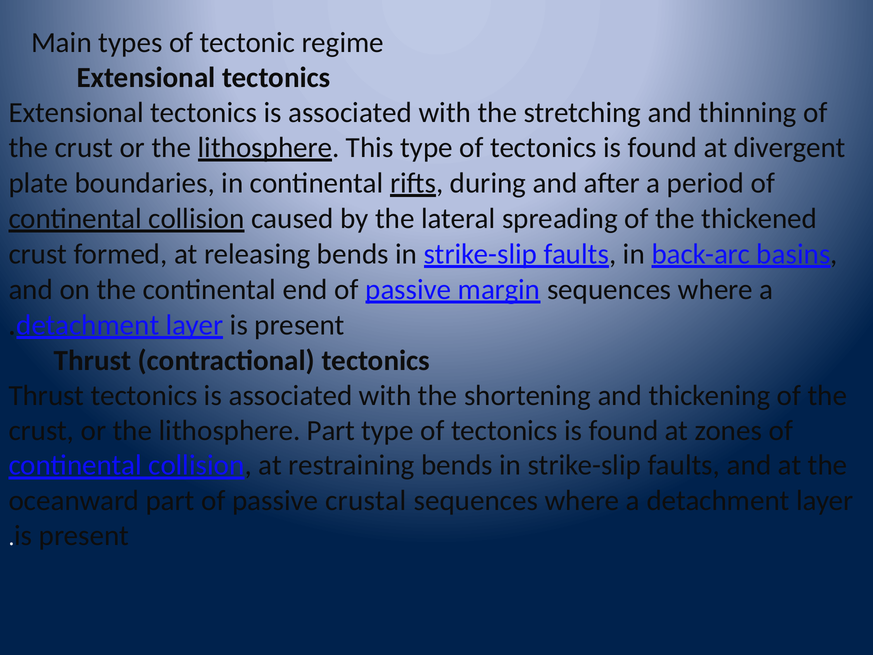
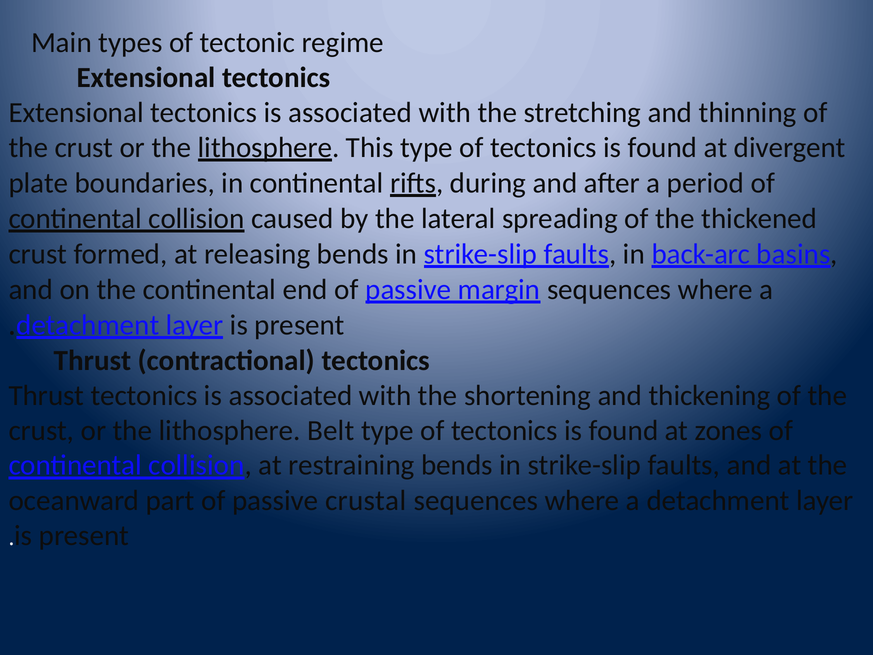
lithosphere Part: Part -> Belt
